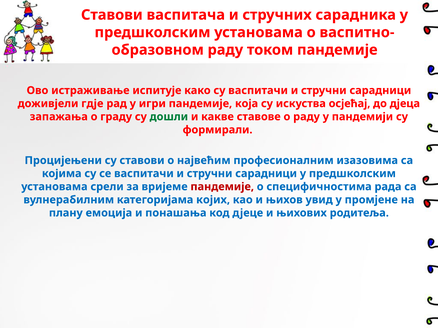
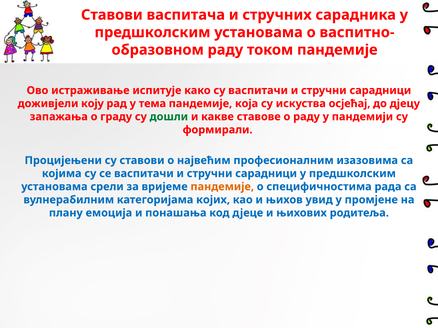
гдје: гдје -> коју
игри: игри -> тема
дјеца: дјеца -> дјецу
пандемије at (222, 187) colour: red -> orange
